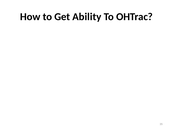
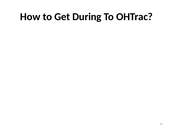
Ability: Ability -> During
